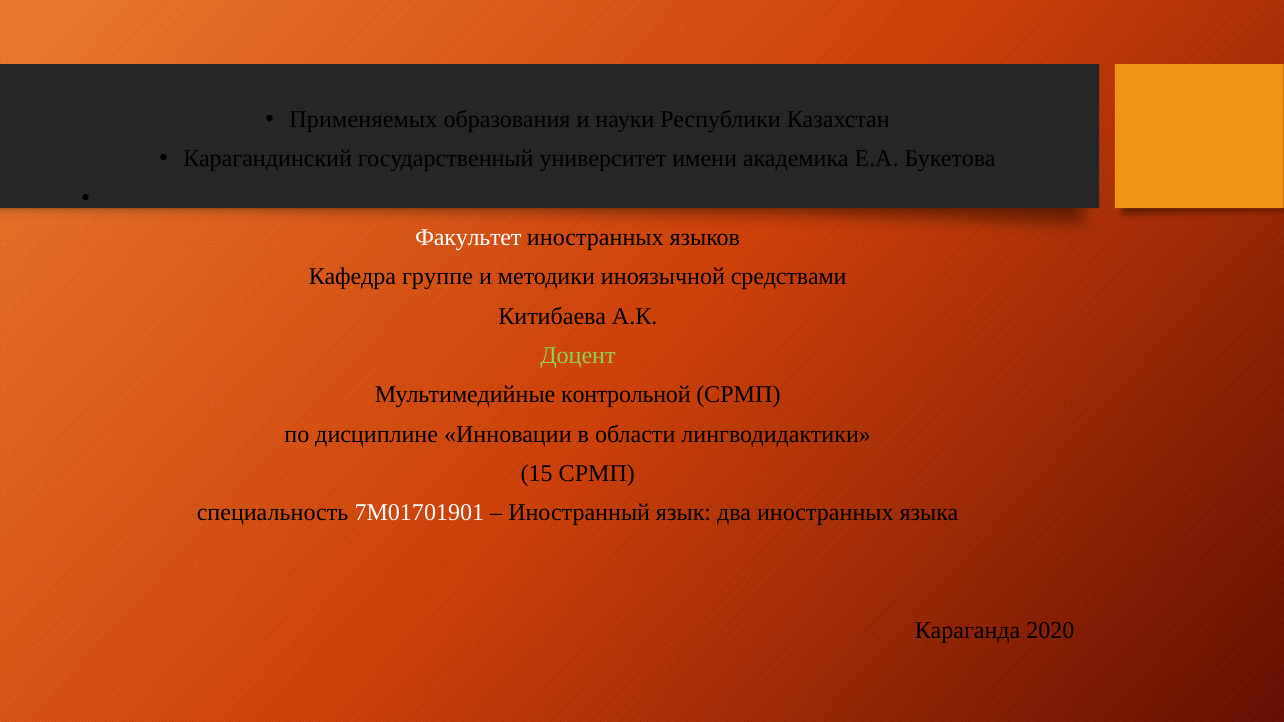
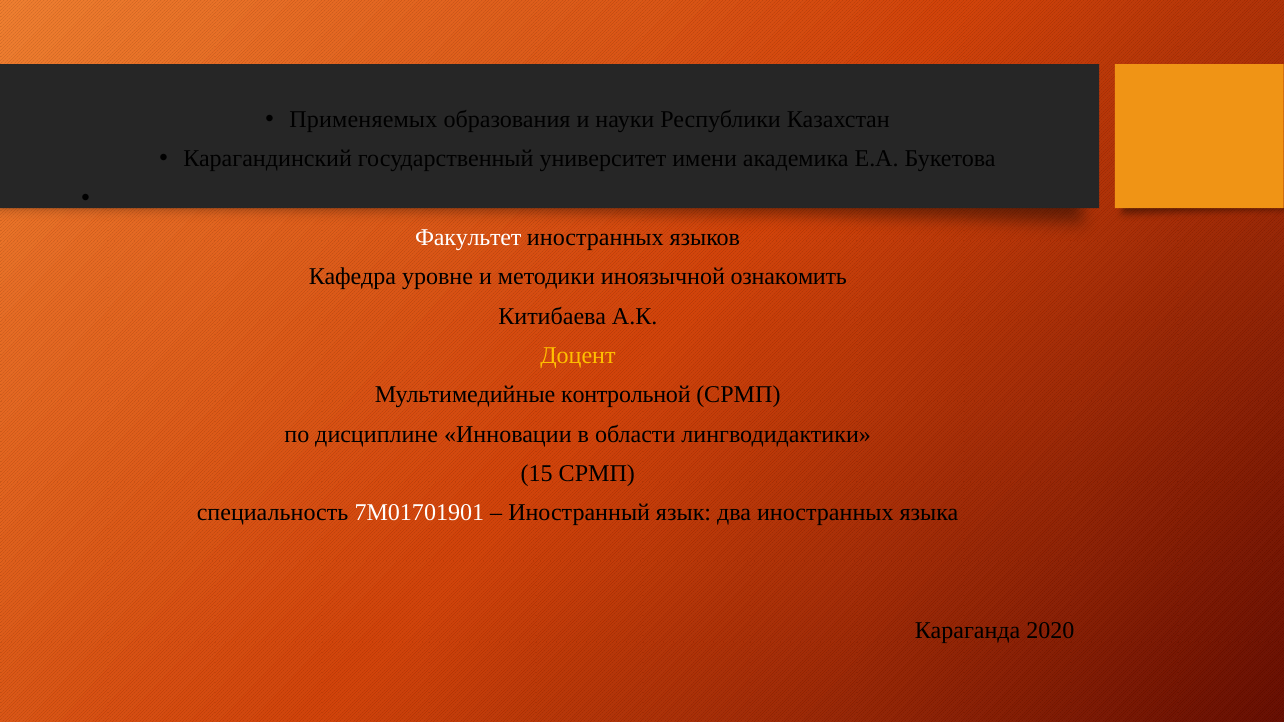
группе: группе -> уровне
средствами: средствами -> ознакомить
Доцент colour: light green -> yellow
